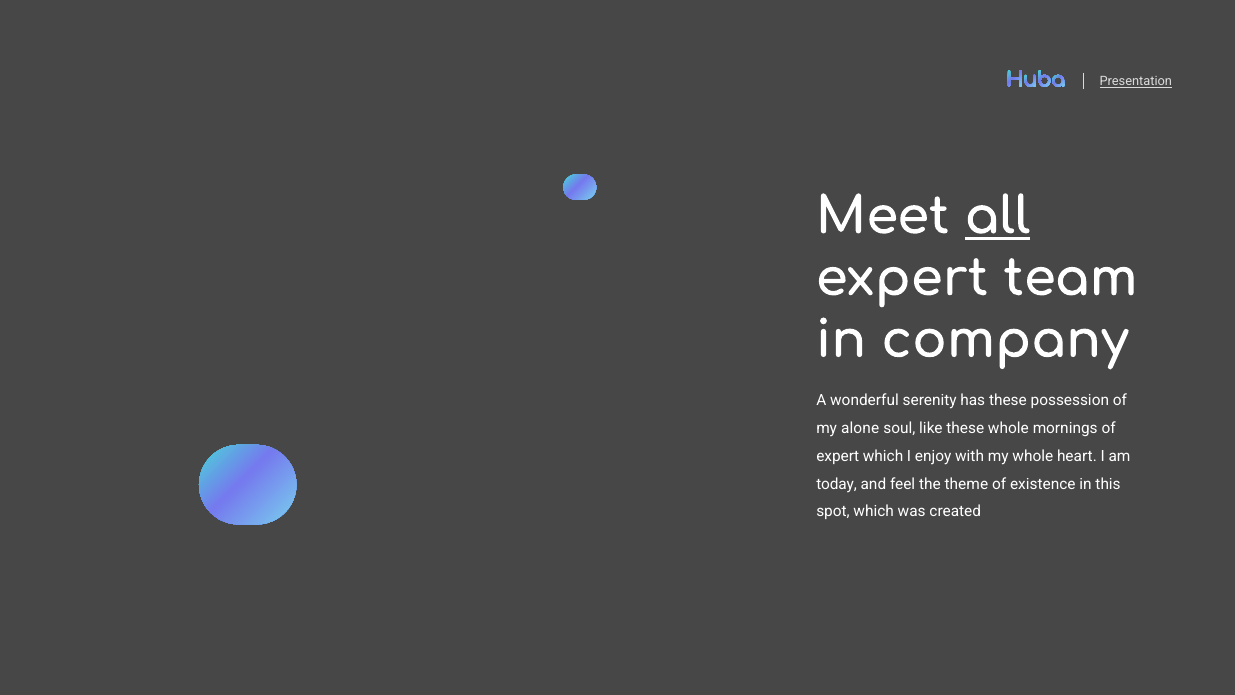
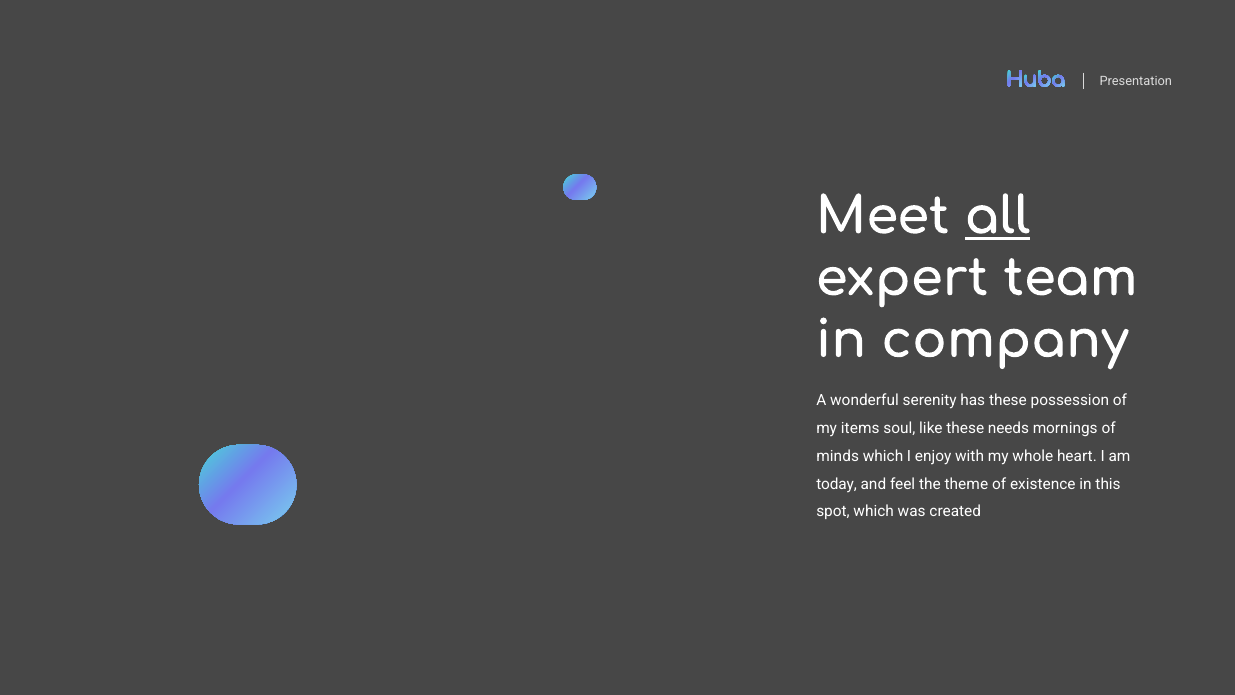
Presentation underline: present -> none
alone: alone -> items
these whole: whole -> needs
expert at (838, 456): expert -> minds
